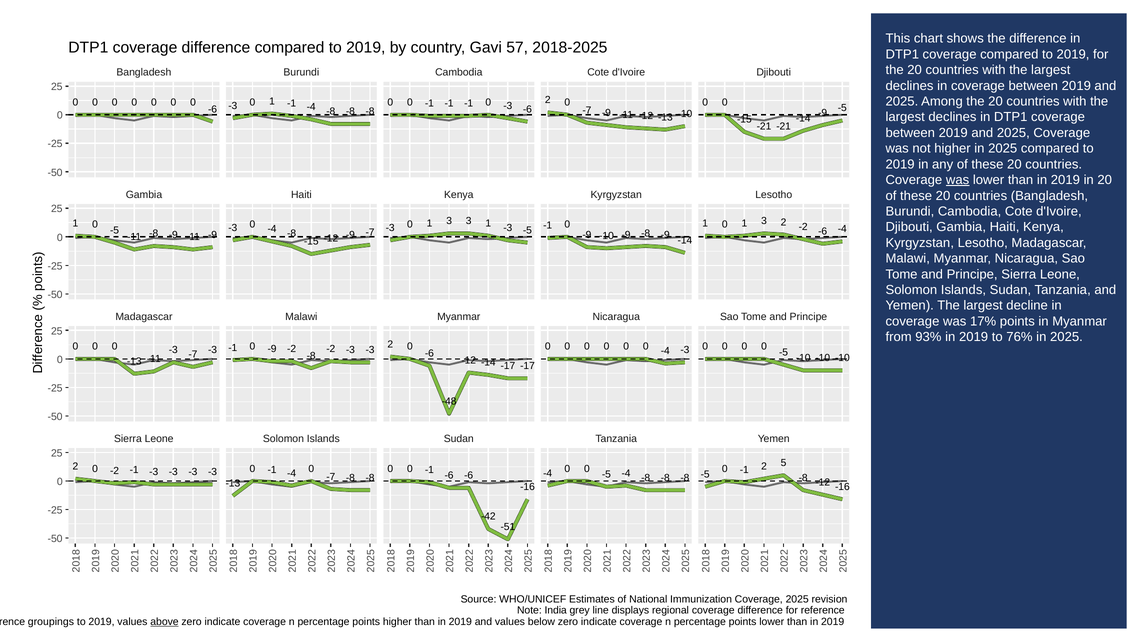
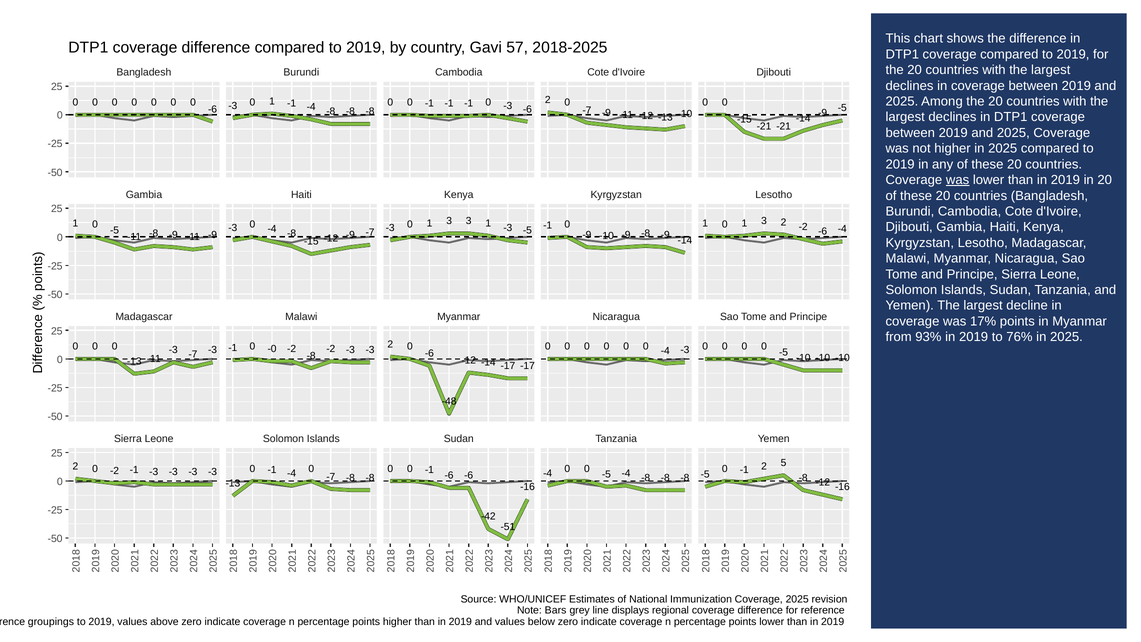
-9 at (272, 349): -9 -> -0
India: India -> Bars
above underline: present -> none
